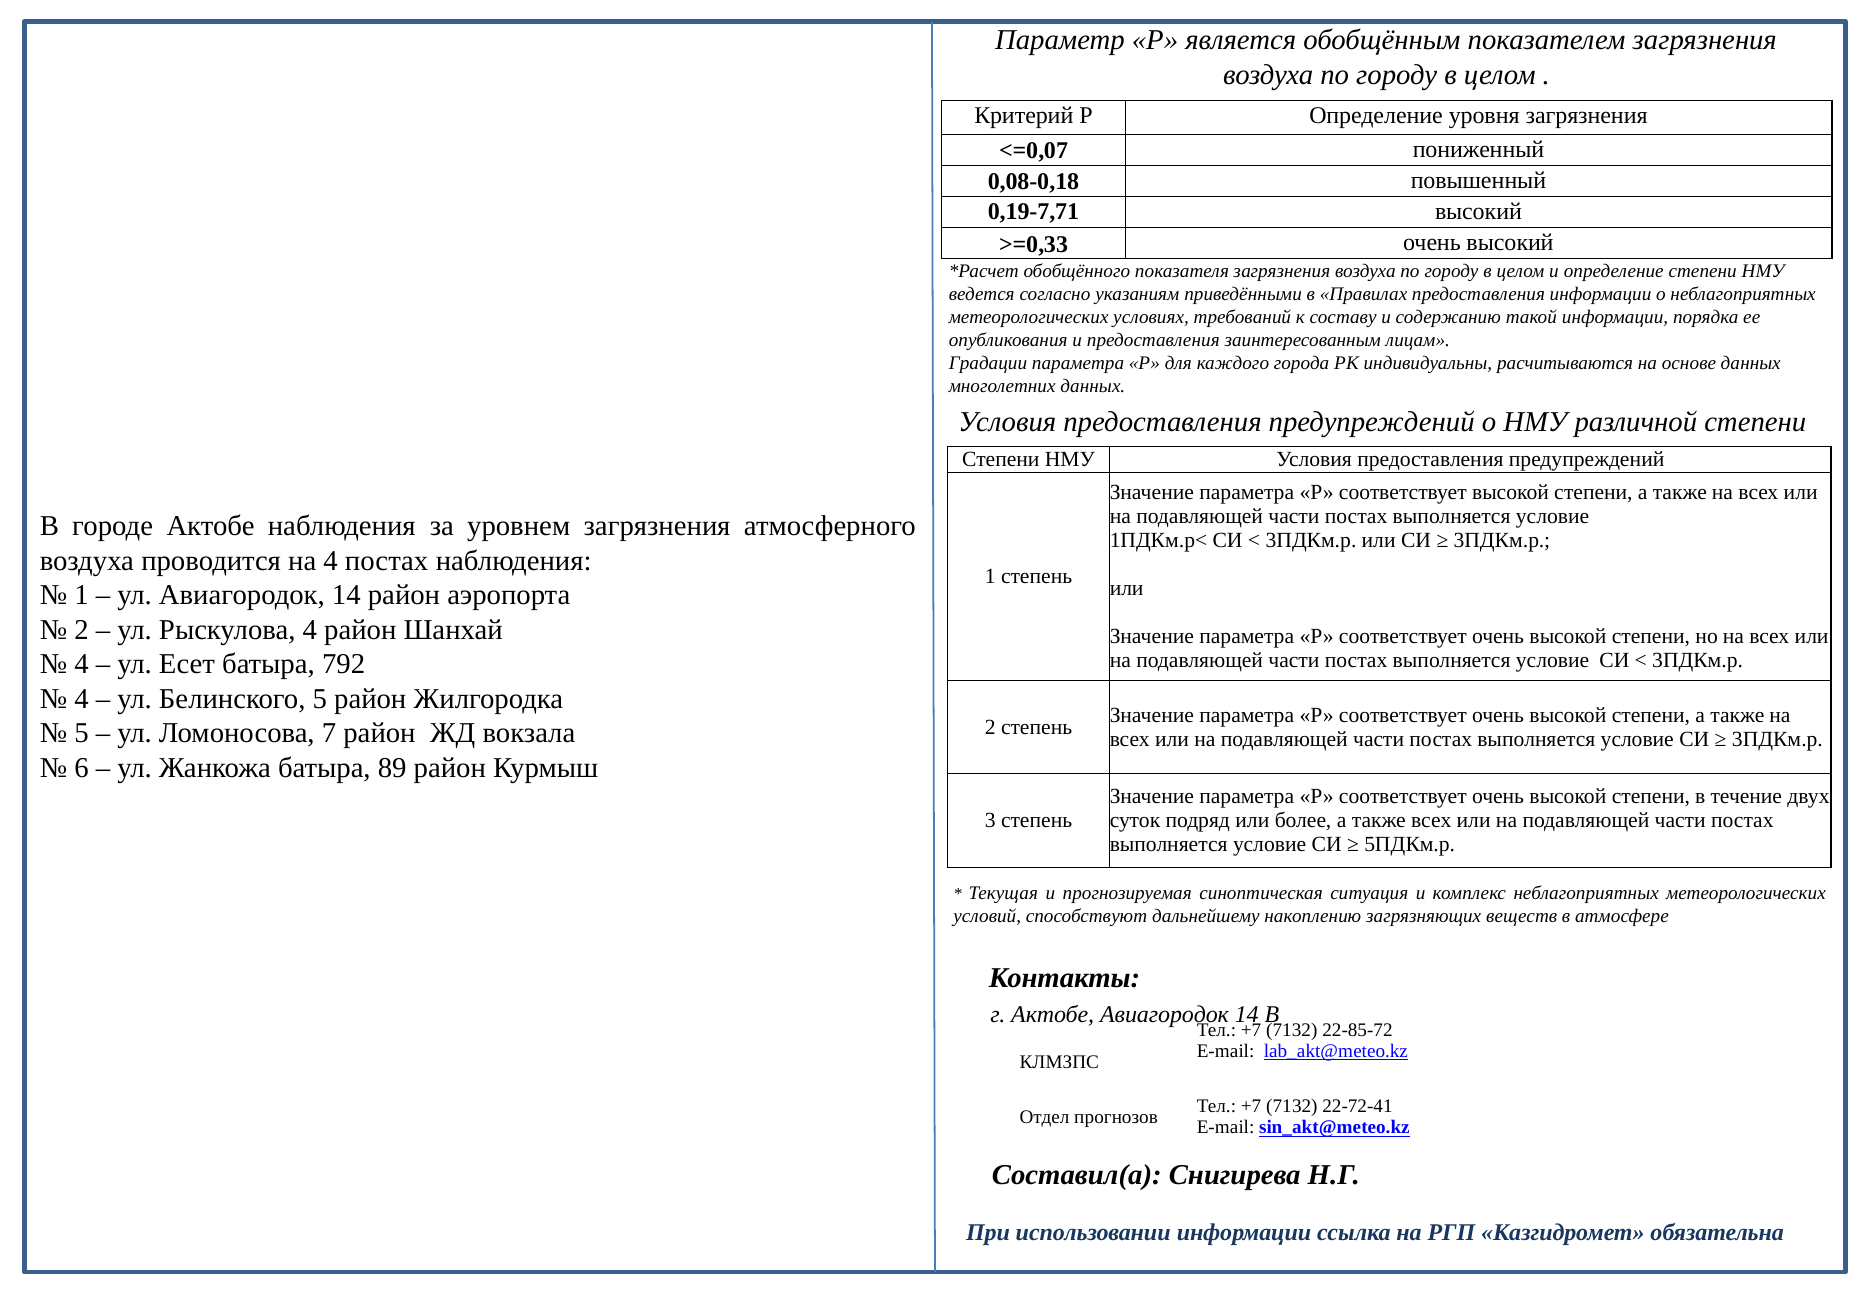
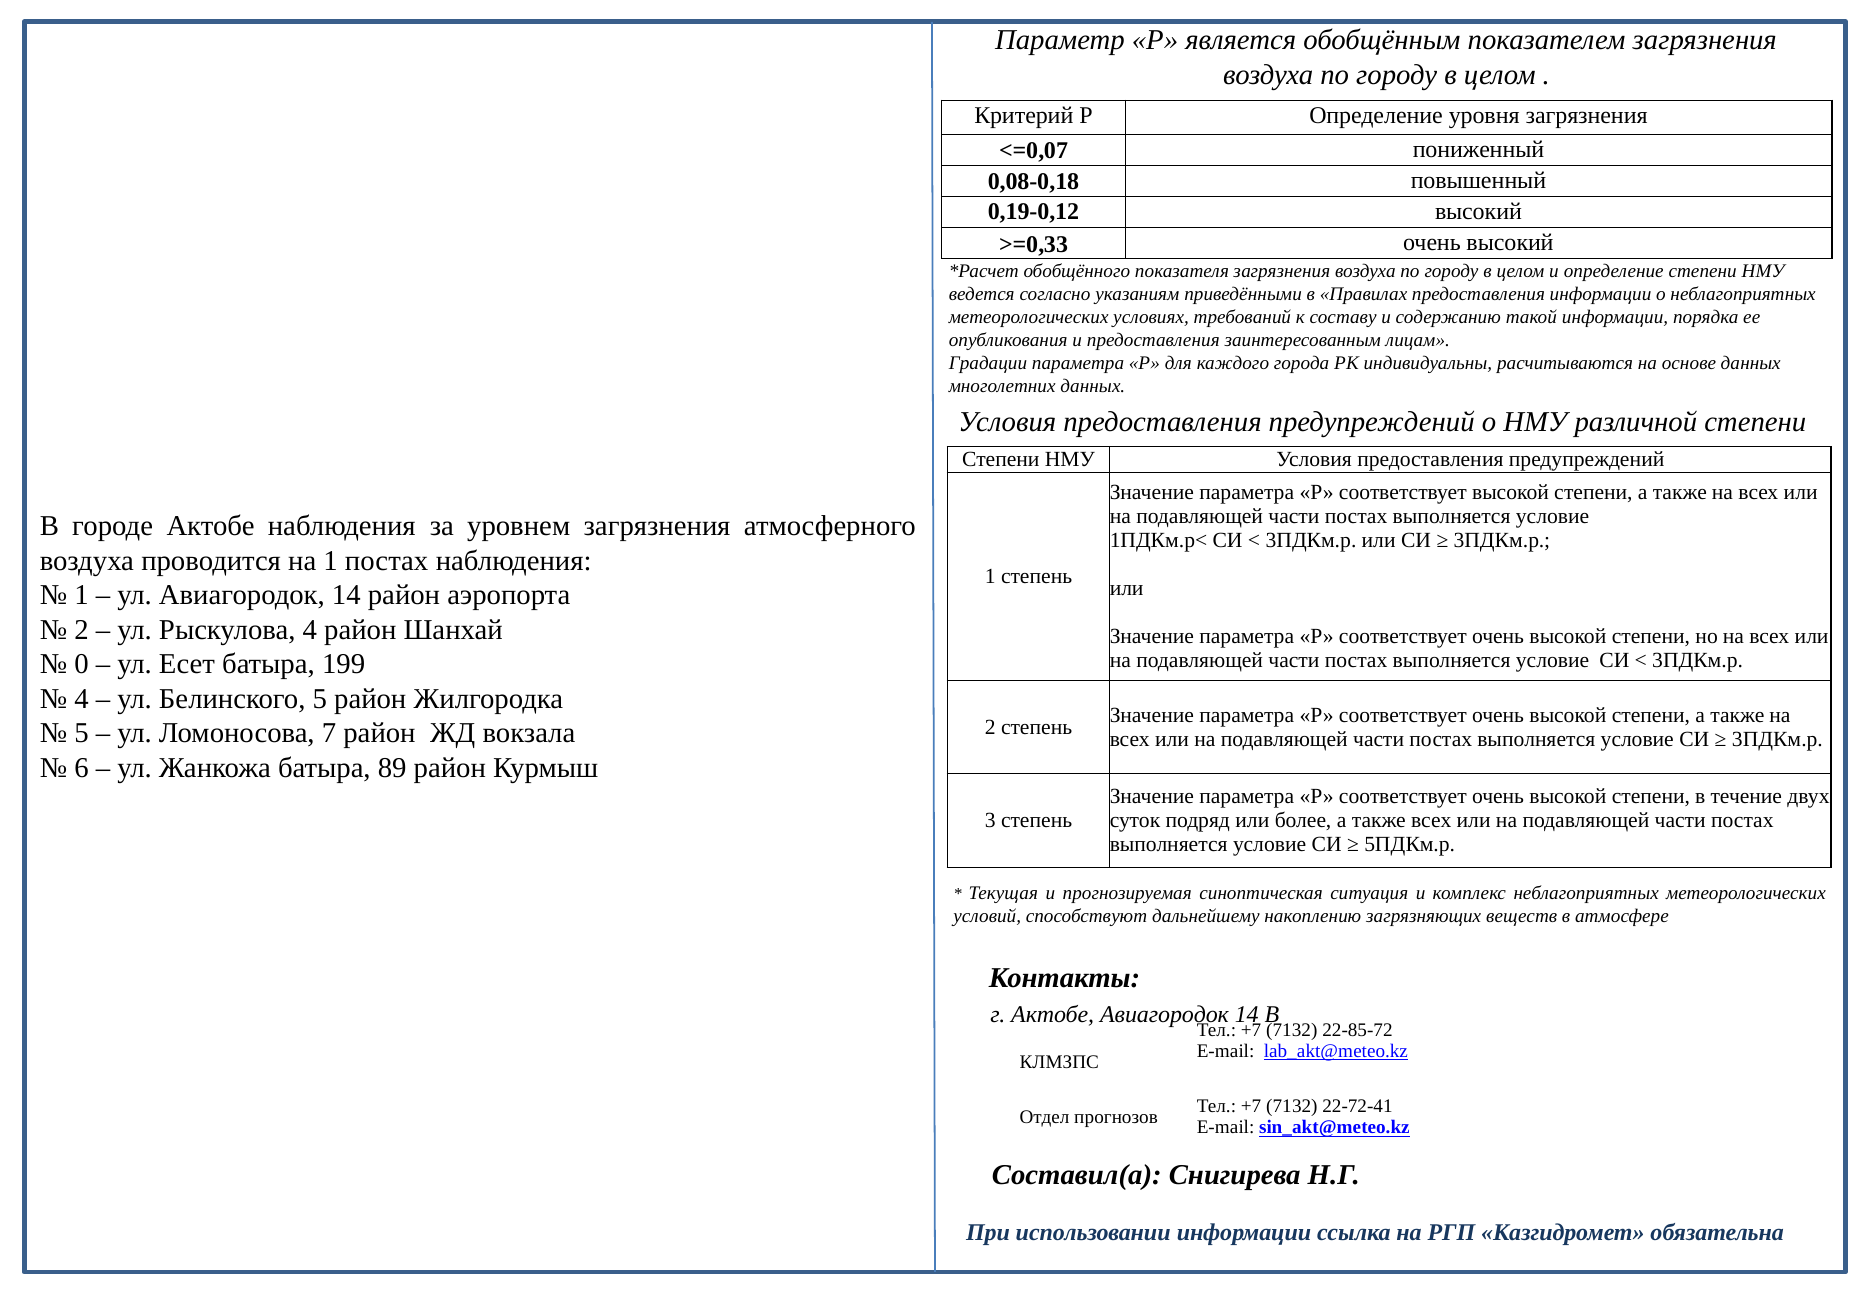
0,19-7,71: 0,19-7,71 -> 0,19-0,12
на 4: 4 -> 1
4 at (81, 665): 4 -> 0
792: 792 -> 199
